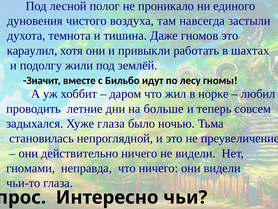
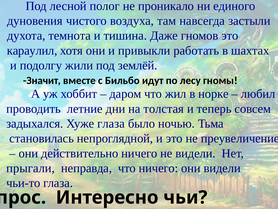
больше: больше -> толстая
гномами: гномами -> прыгали
